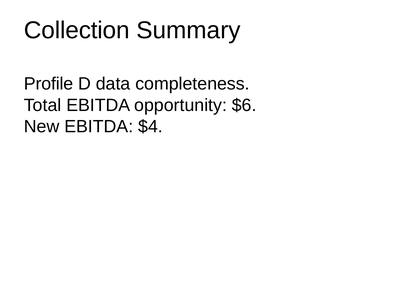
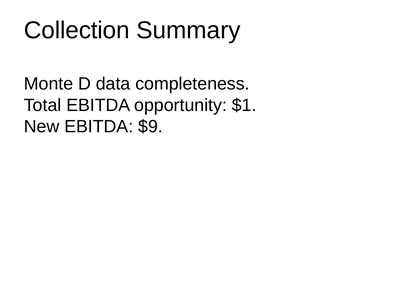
Profile: Profile -> Monte
$6: $6 -> $1
$4: $4 -> $9
